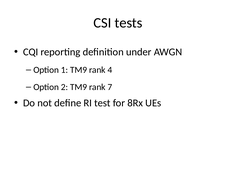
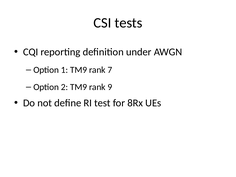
4: 4 -> 7
7: 7 -> 9
